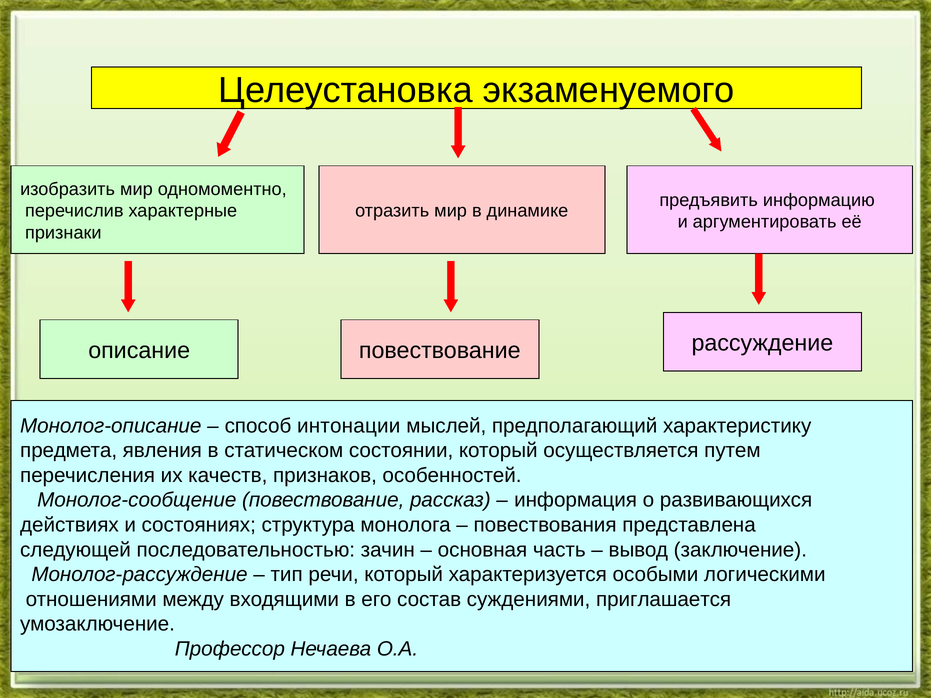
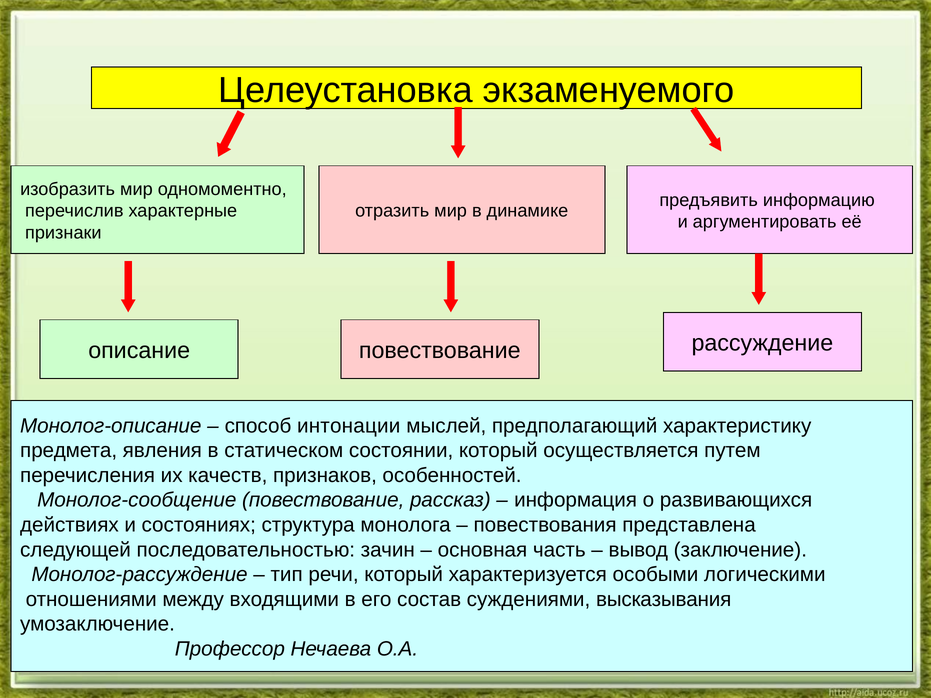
приглашается: приглашается -> высказывания
